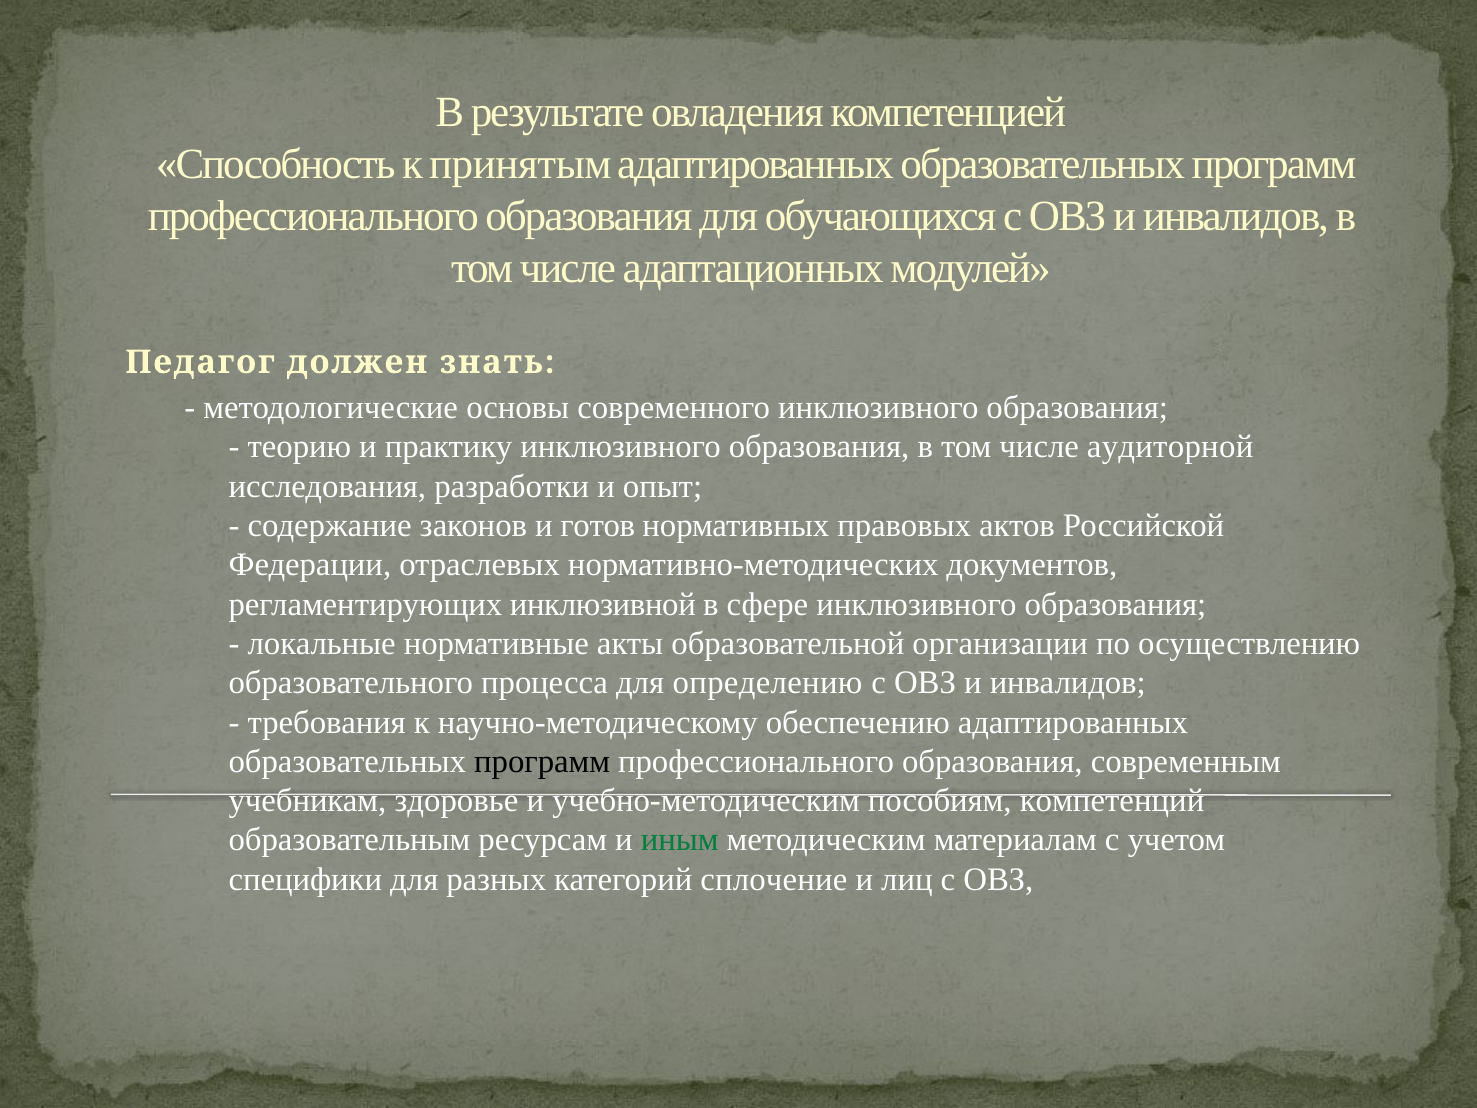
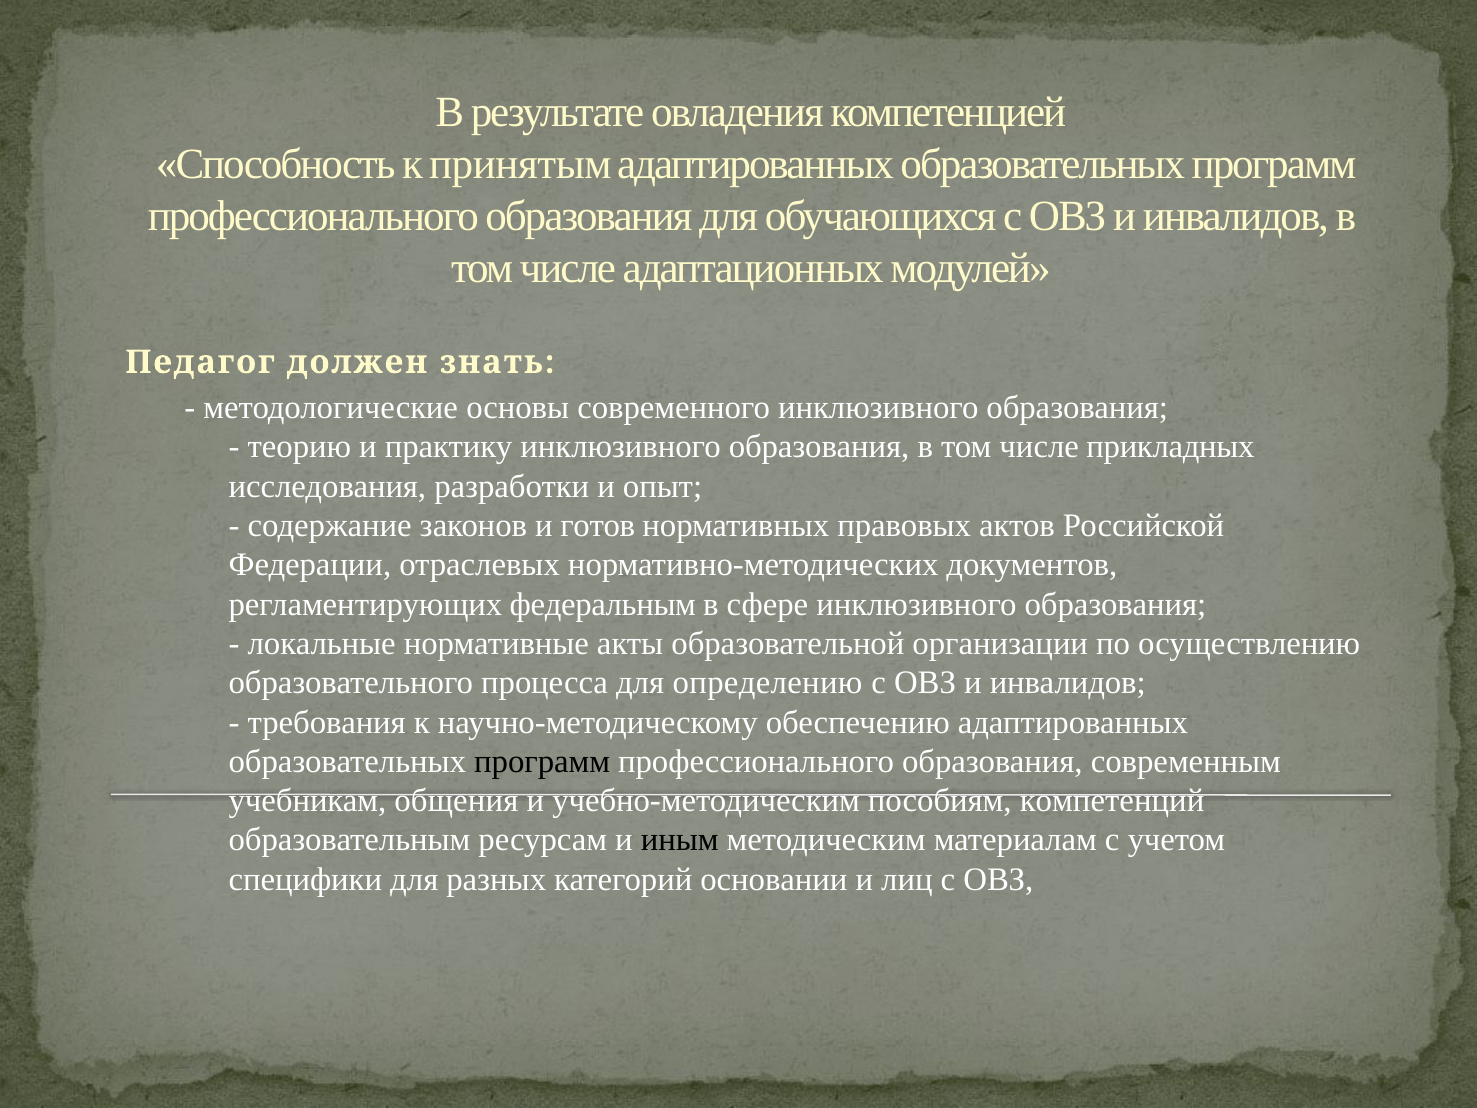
аудиторной: аудиторной -> прикладных
инклюзивной: инклюзивной -> федеральным
здоровье: здоровье -> общения
иным colour: green -> black
сплочение: сплочение -> основании
